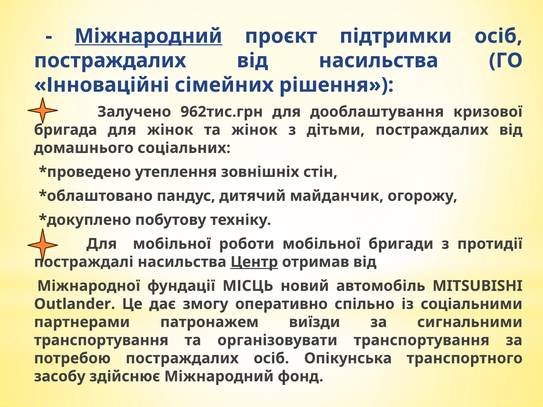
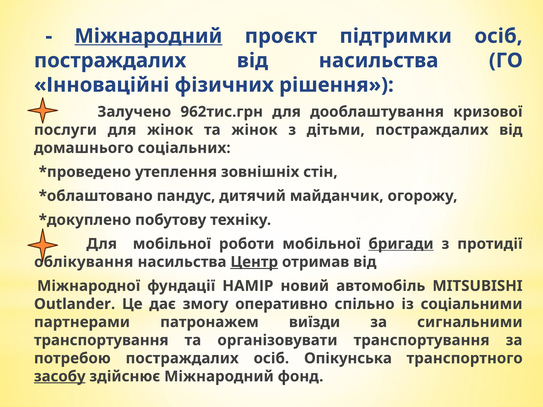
сімейних: сімейних -> фізичних
бригада: бригада -> послуги
бригади underline: none -> present
постраждалі: постраждалі -> облікування
МІСЦЬ: МІСЦЬ -> НАМІР
засобу underline: none -> present
